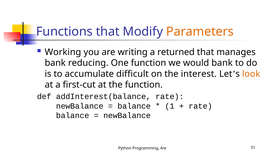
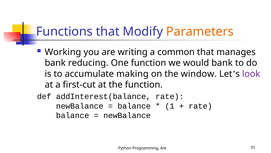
returned: returned -> common
difficult: difficult -> making
interest: interest -> window
look colour: orange -> purple
